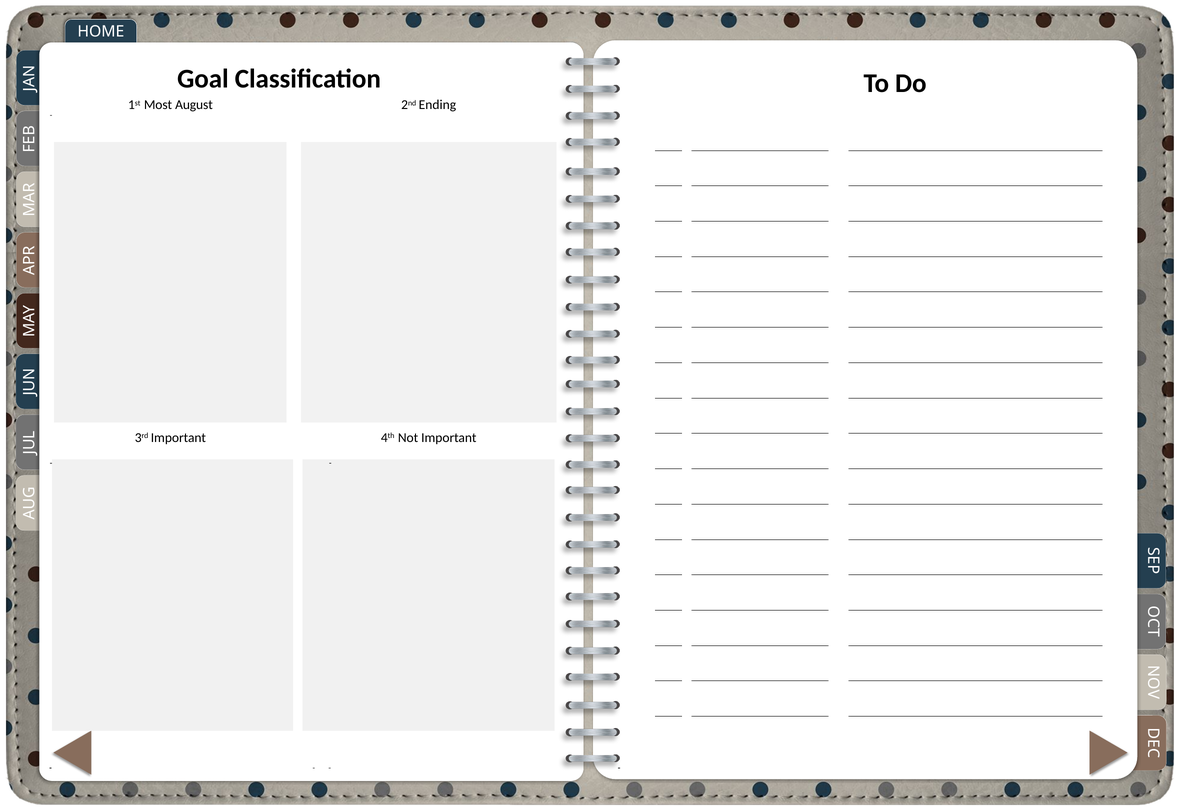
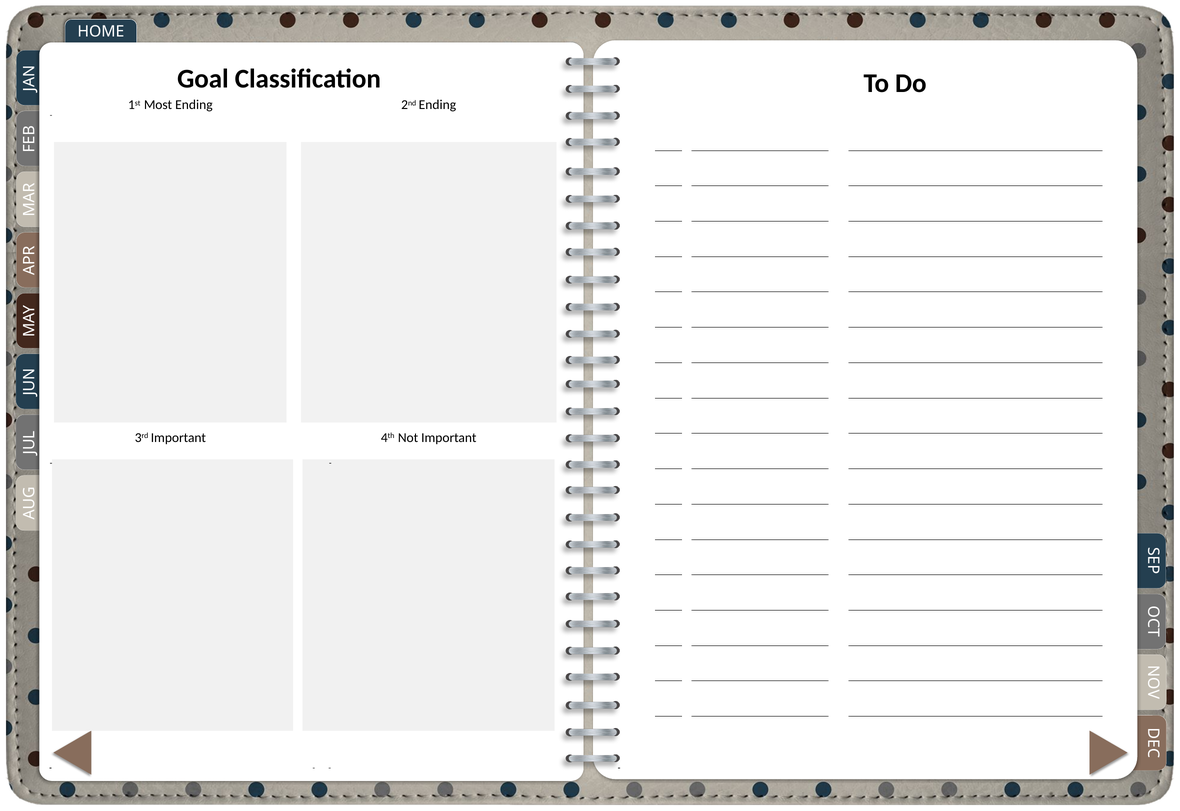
Most August: August -> Ending
